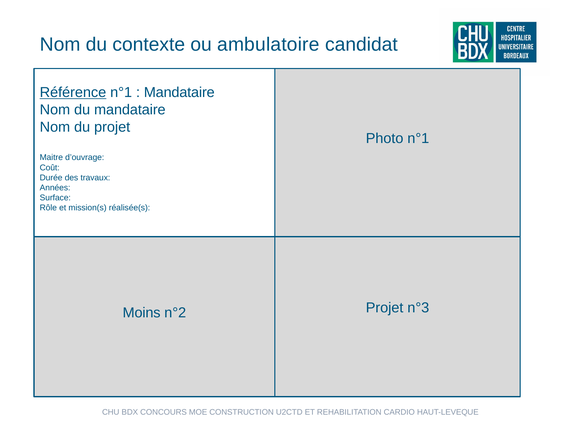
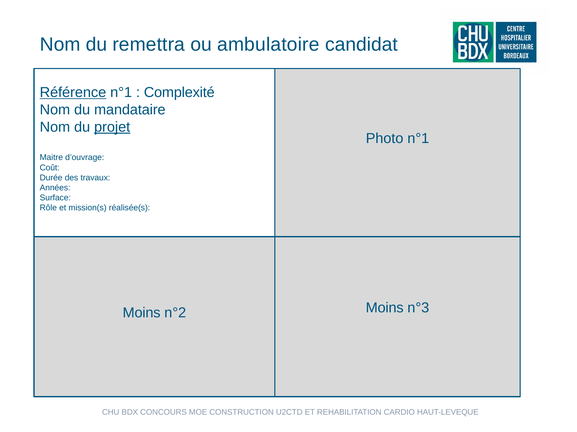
contexte: contexte -> remettra
Mandataire at (179, 93): Mandataire -> Complexité
projet at (112, 127) underline: none -> present
Projet at (385, 308): Projet -> Moins
